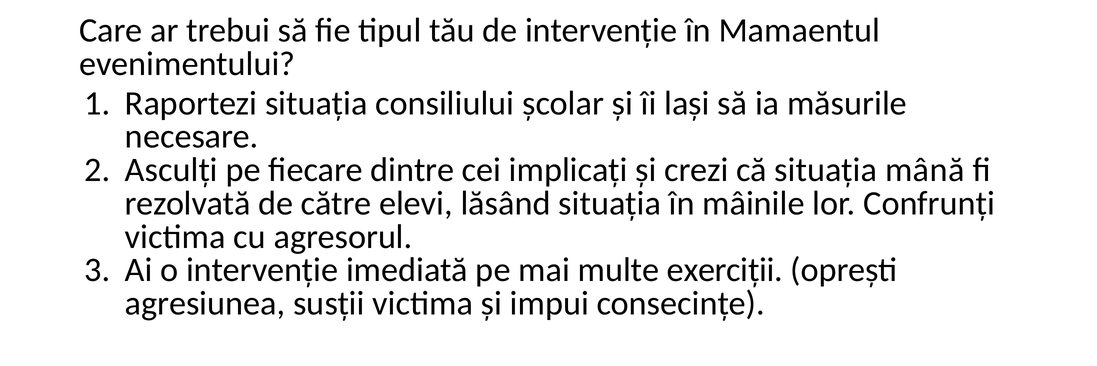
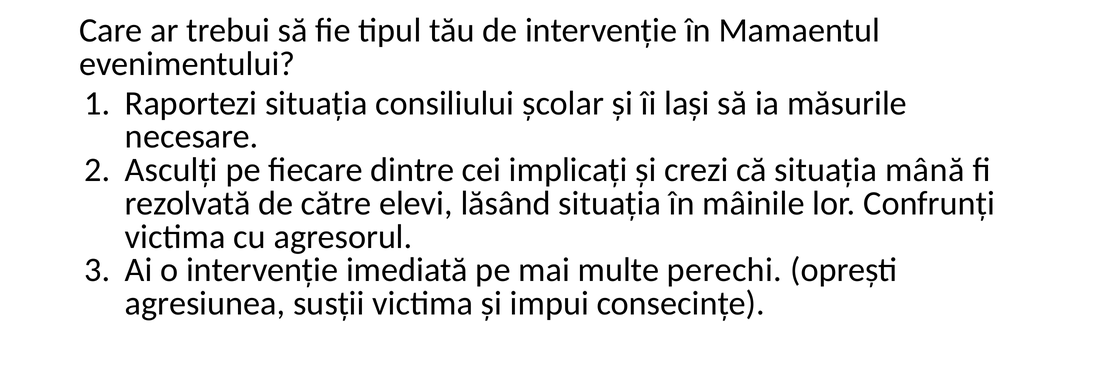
exerciții: exerciții -> perechi
